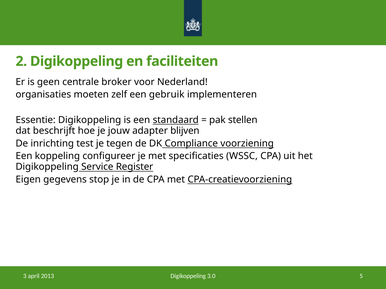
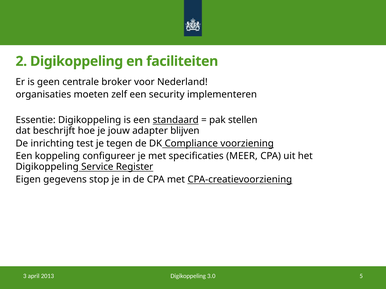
gebruik: gebruik -> security
WSSC: WSSC -> MEER
